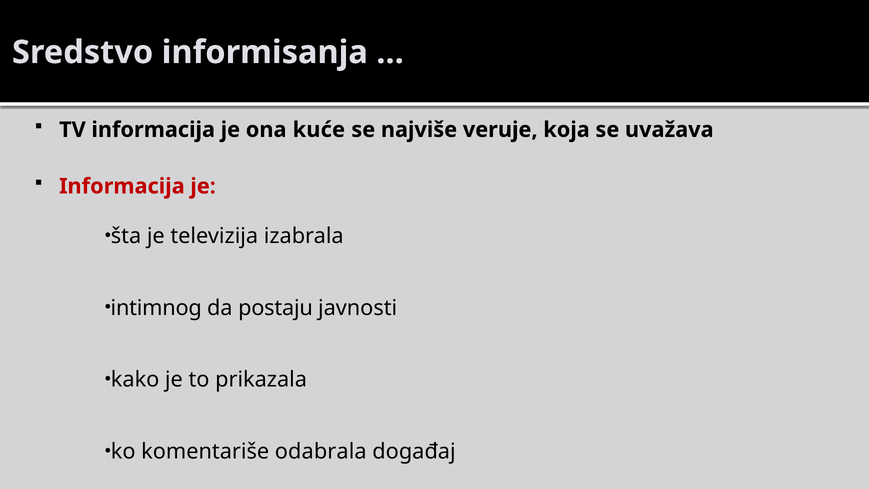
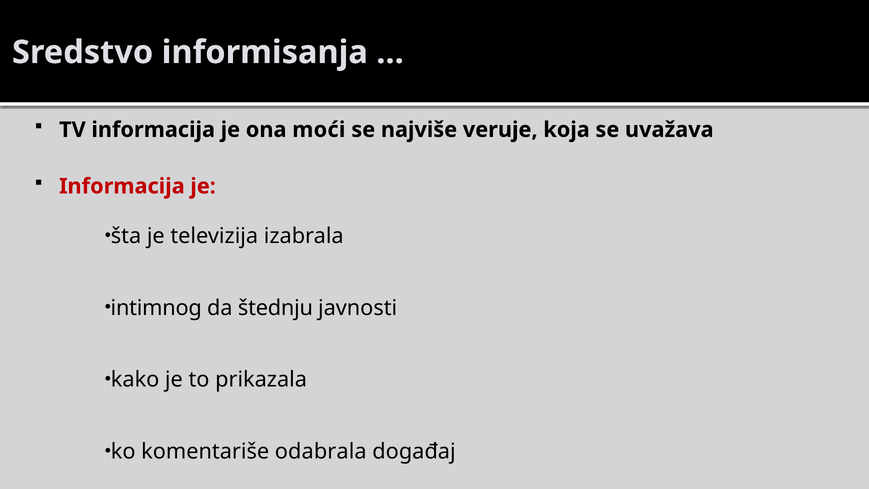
kuće: kuće -> moći
postaju: postaju -> štednju
